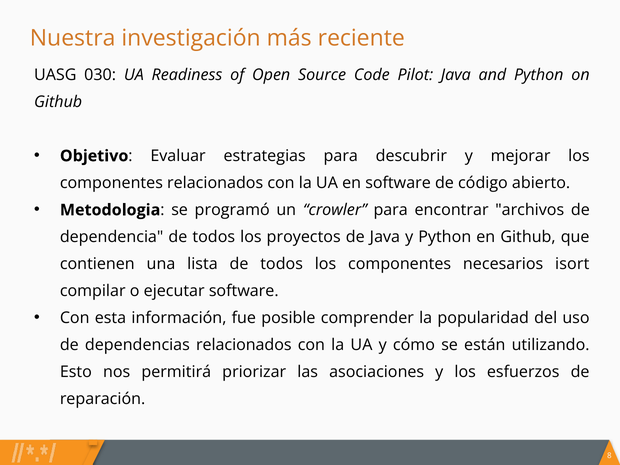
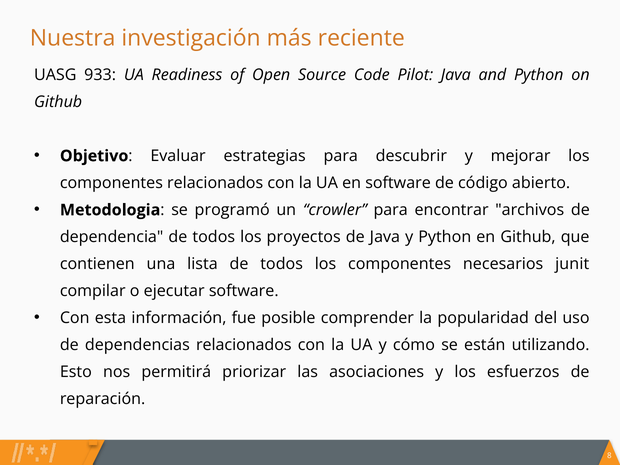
030: 030 -> 933
isort: isort -> junit
